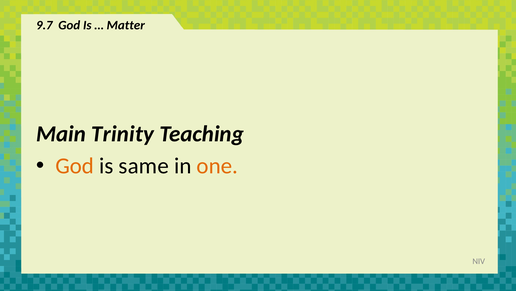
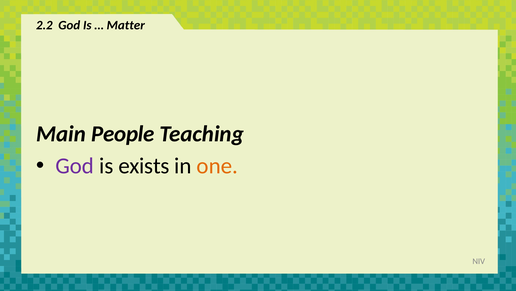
9.7: 9.7 -> 2.2
Trinity: Trinity -> People
God at (75, 166) colour: orange -> purple
same: same -> exists
